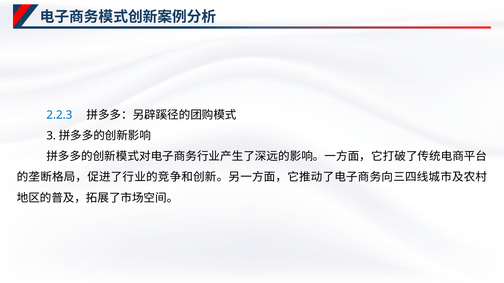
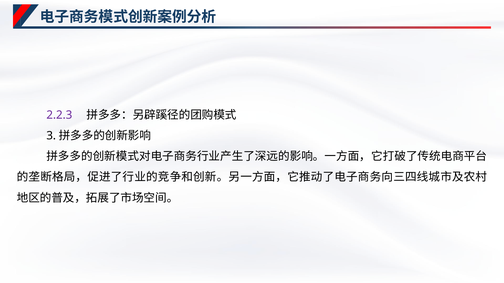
2.2.3 colour: blue -> purple
